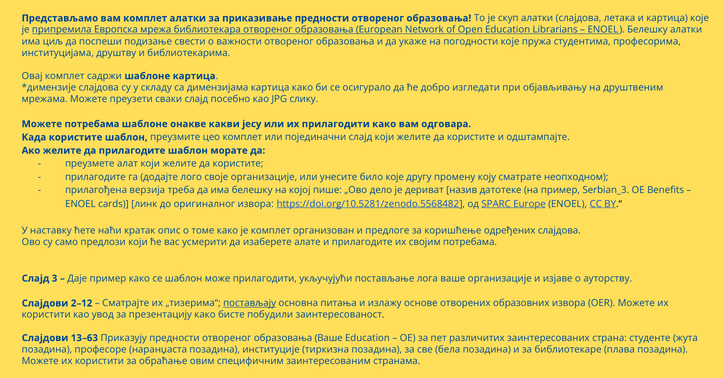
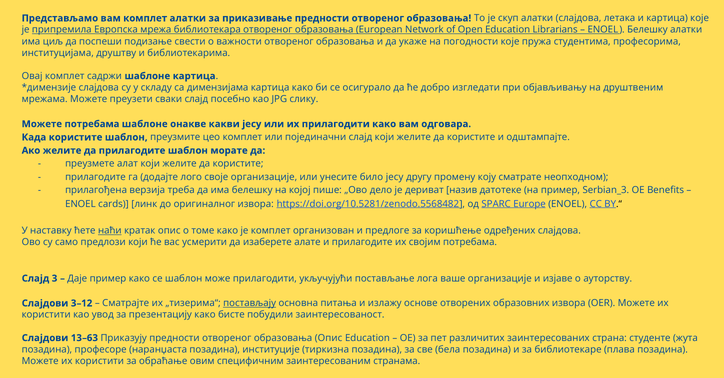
било које: које -> јесу
наћи underline: none -> present
2–12: 2–12 -> 3–12
образовања Ваше: Ваше -> Опис
